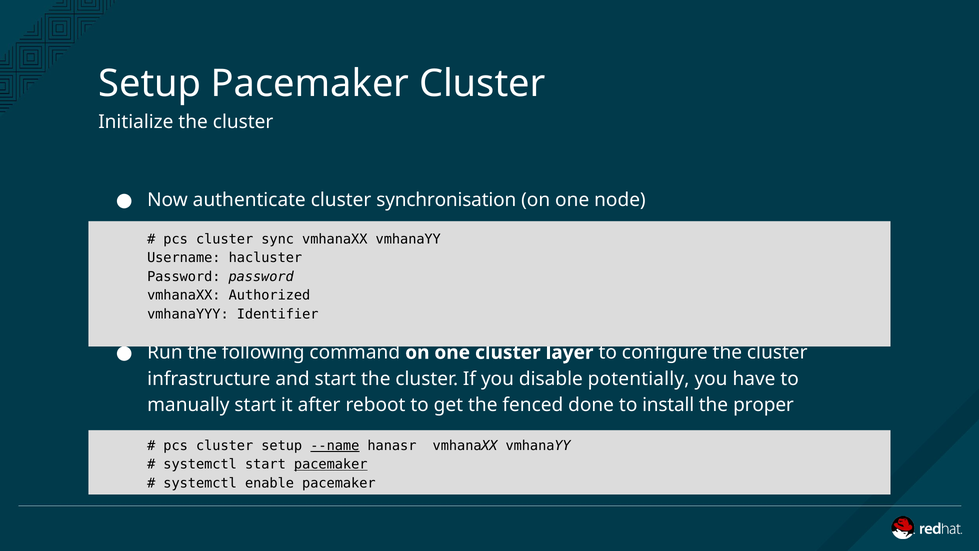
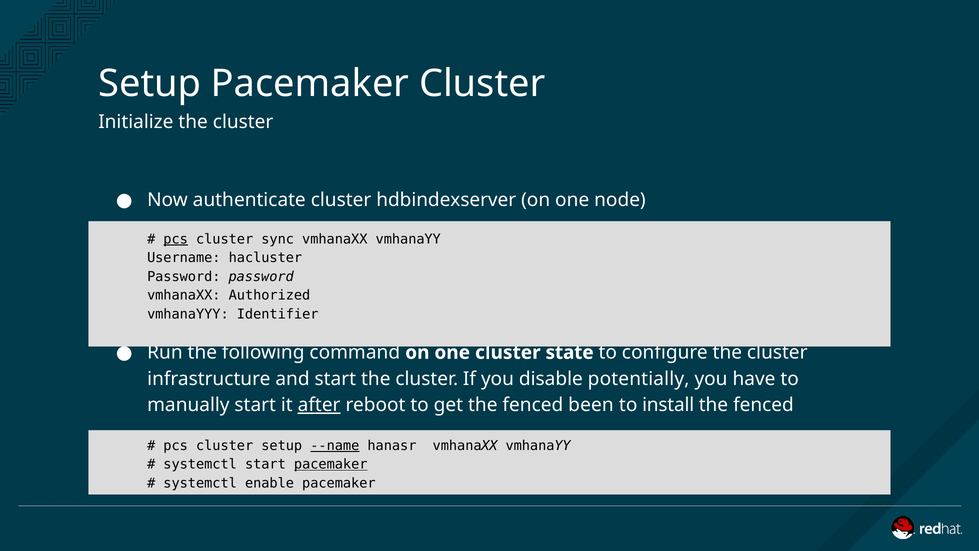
synchronisation: synchronisation -> hdbindexserver
pcs at (176, 239) underline: none -> present
layer: layer -> state
after underline: none -> present
done: done -> been
proper at (764, 405): proper -> fenced
